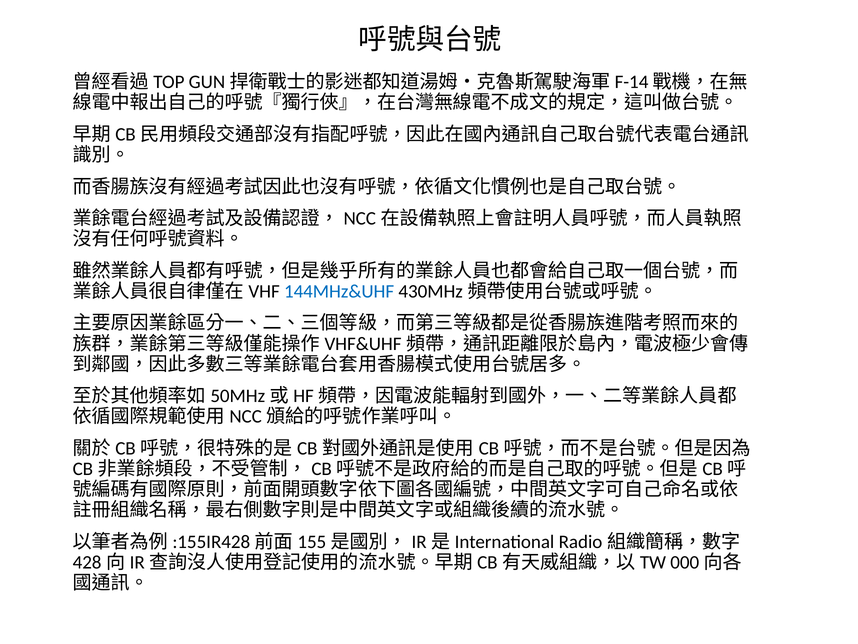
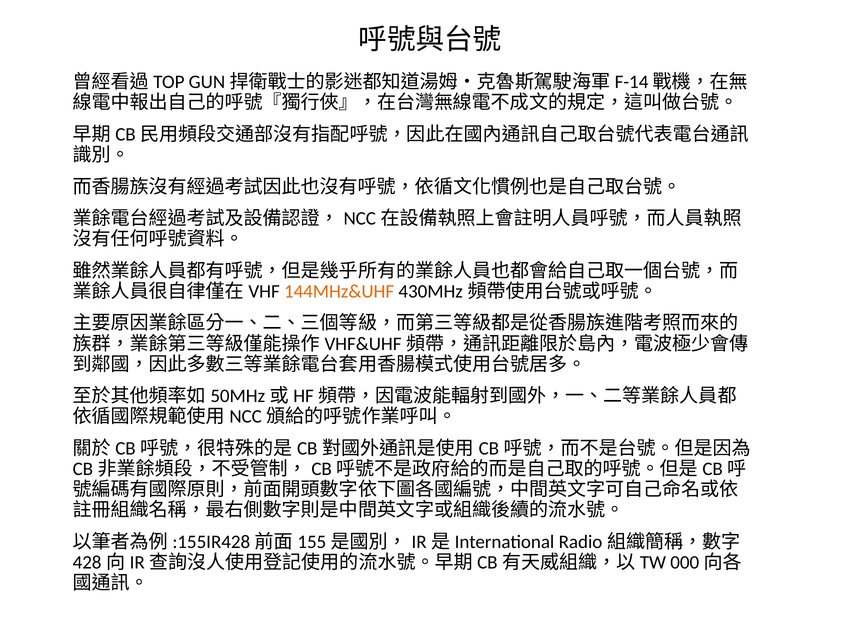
144MHz&UHF colour: blue -> orange
